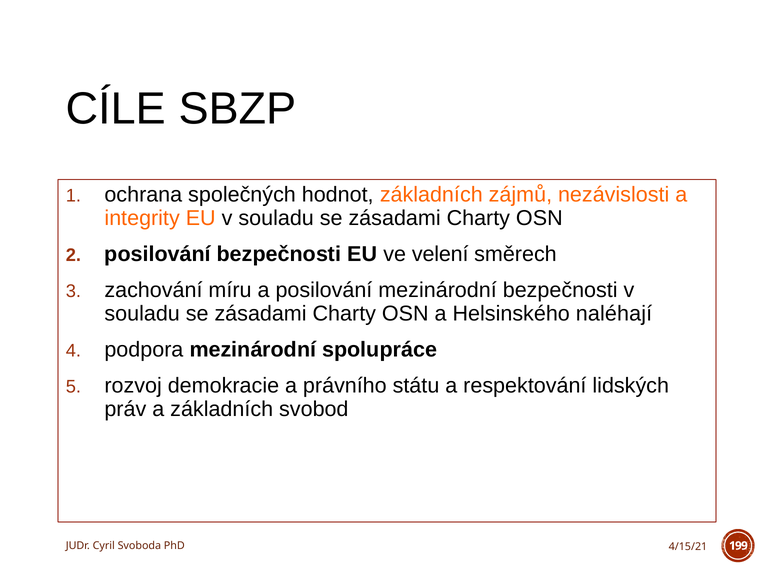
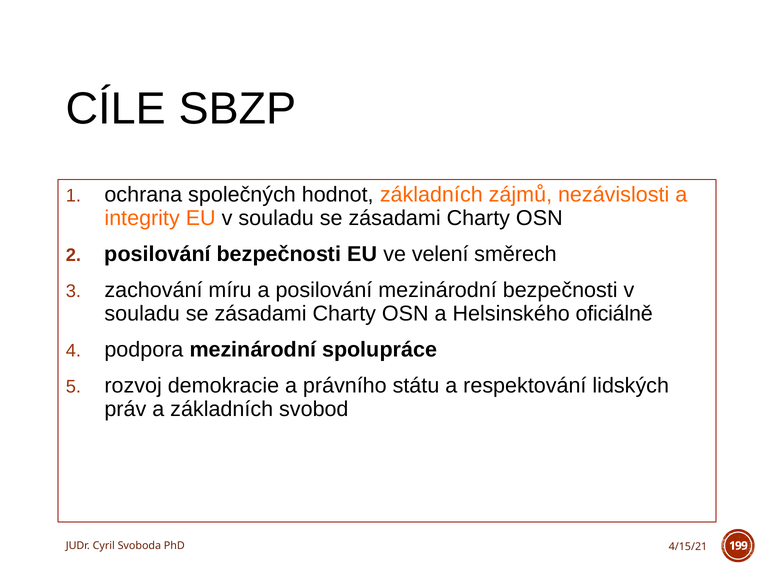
naléhají: naléhají -> oficiálně
